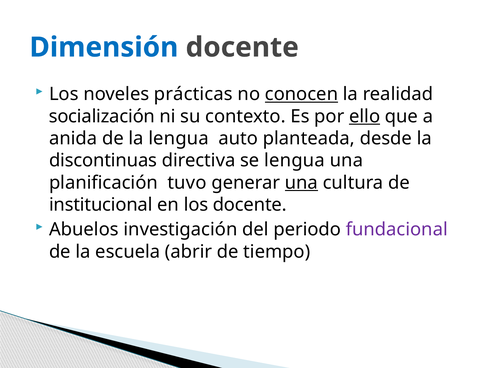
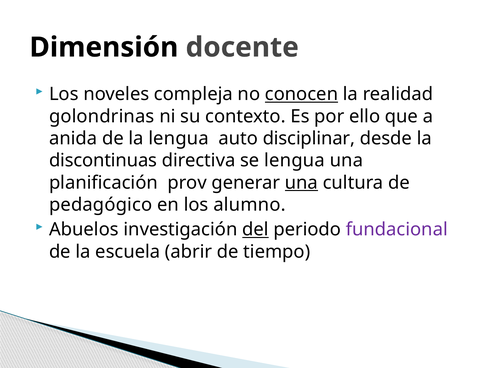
Dimensión colour: blue -> black
prácticas: prácticas -> compleja
socialización: socialización -> golondrinas
ello underline: present -> none
planteada: planteada -> disciplinar
tuvo: tuvo -> prov
institucional: institucional -> pedagógico
los docente: docente -> alumno
del underline: none -> present
